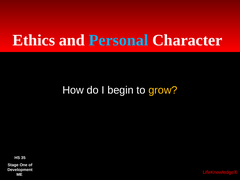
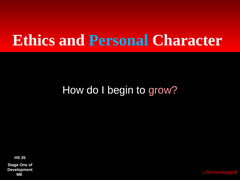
grow colour: yellow -> pink
